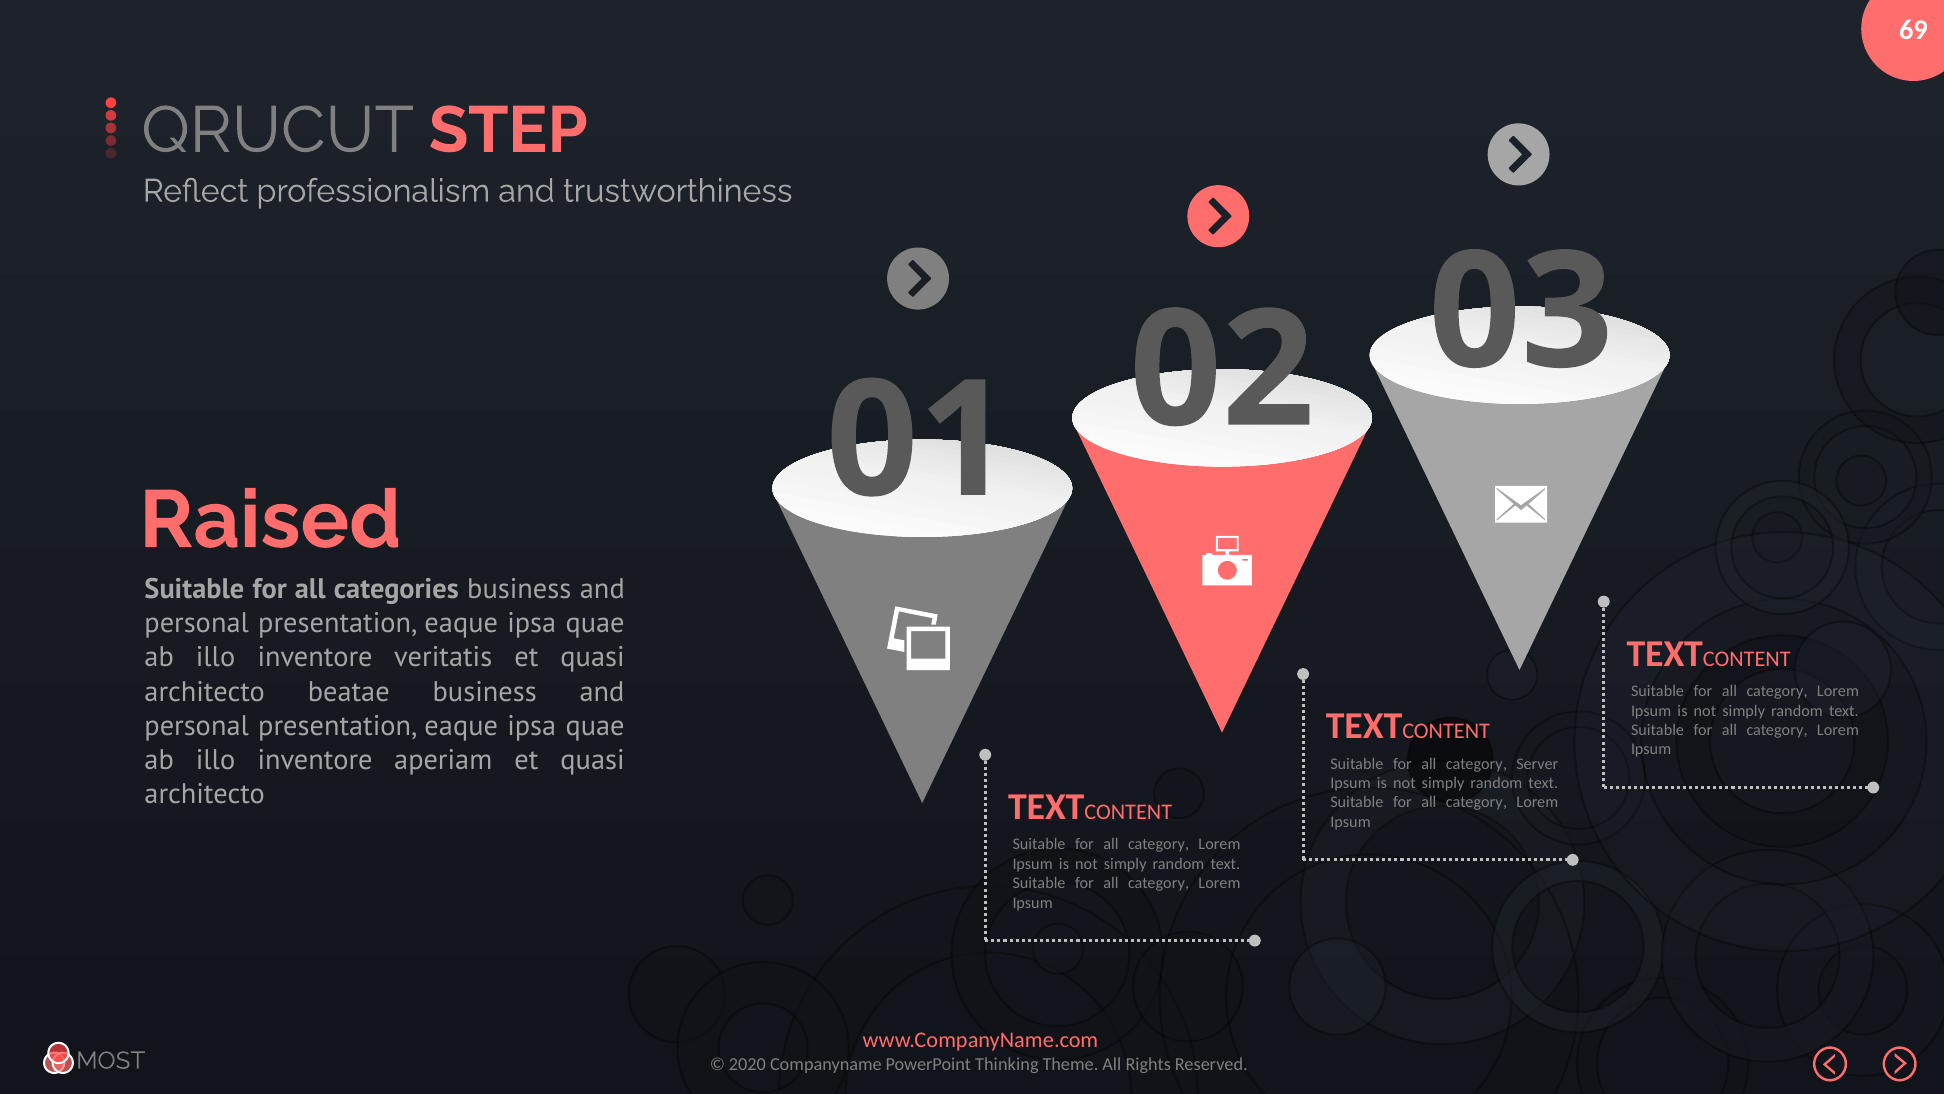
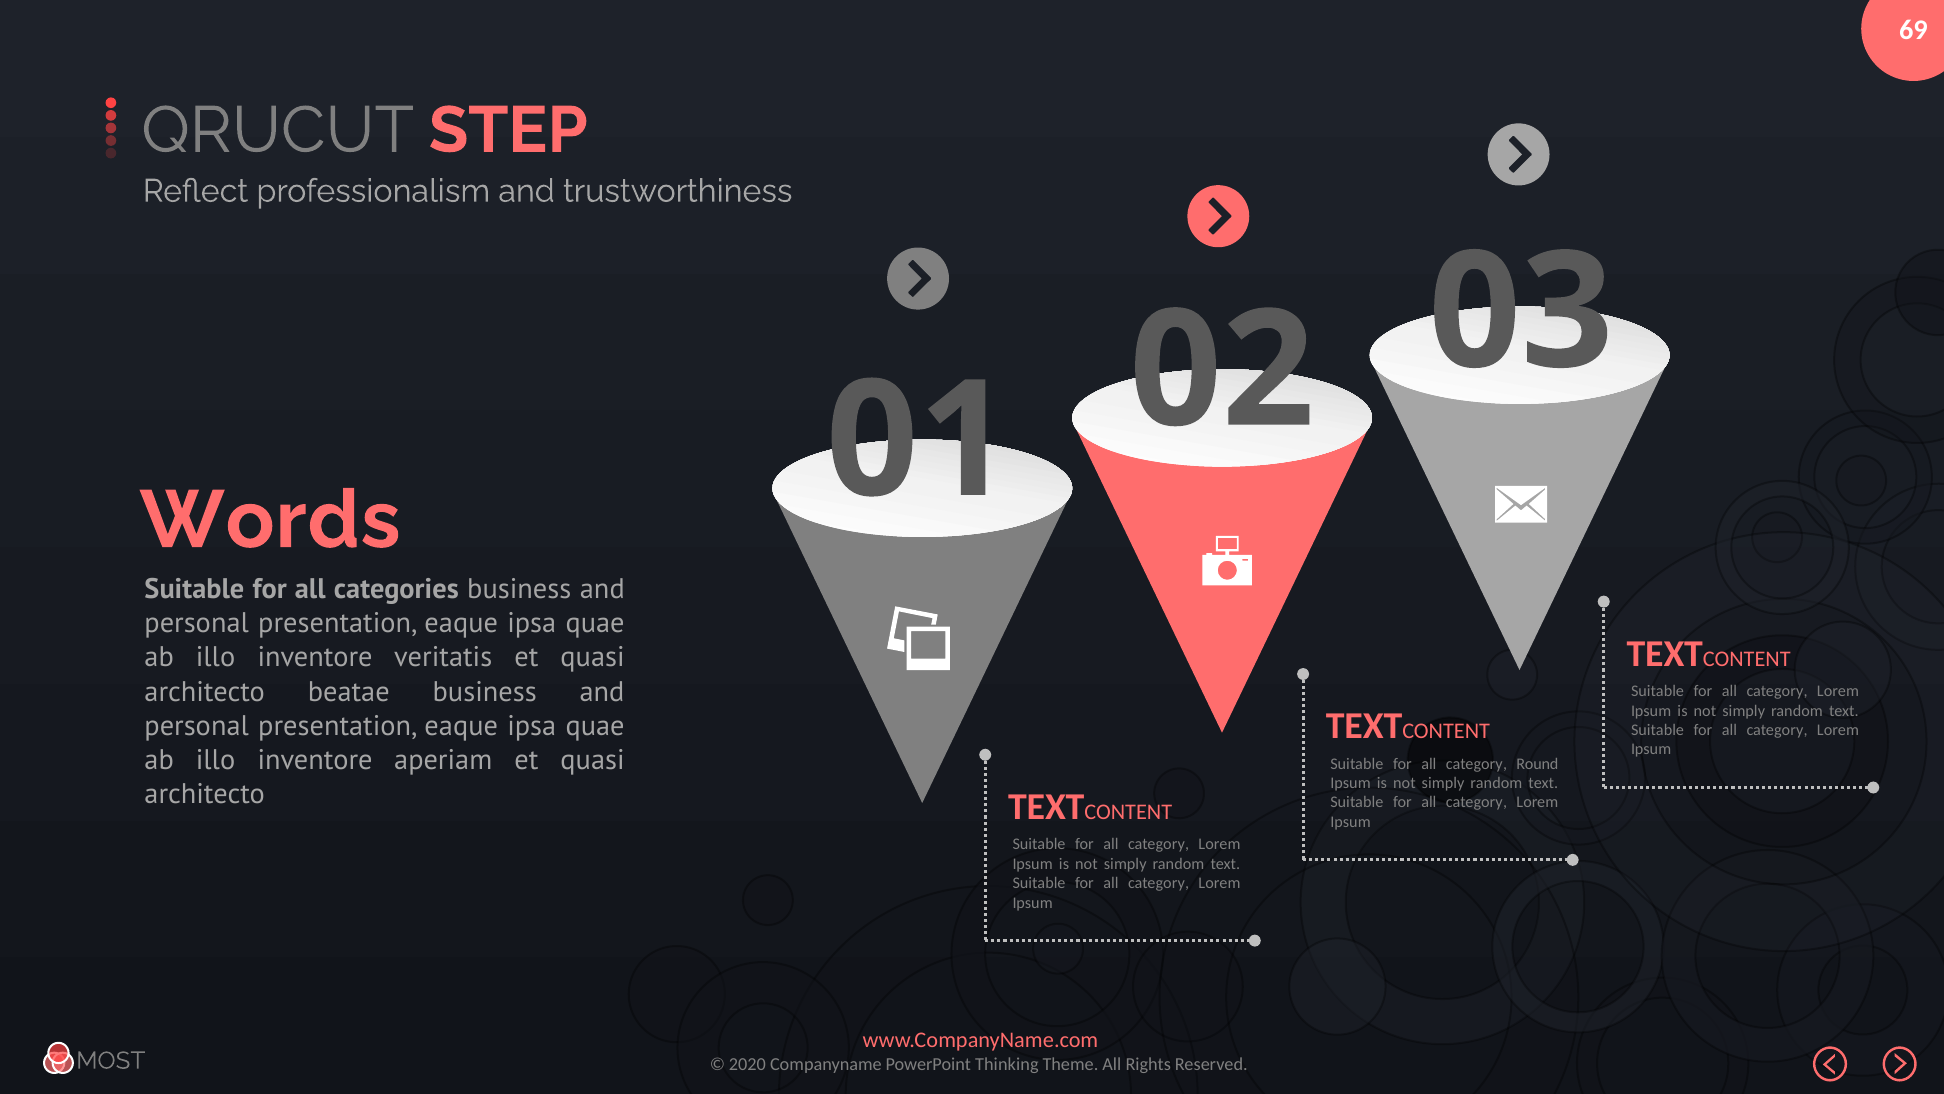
Raised: Raised -> Words
Server: Server -> Round
